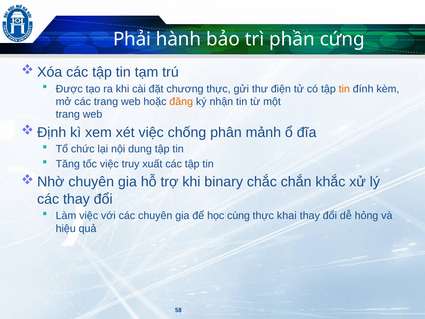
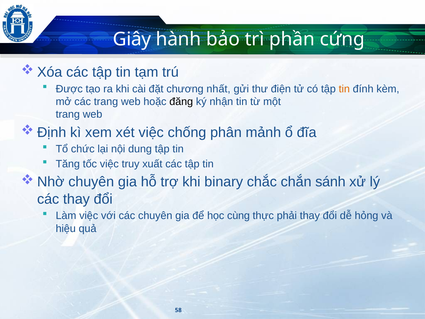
Phải: Phải -> Giây
chương thực: thực -> nhất
đăng colour: orange -> black
khắc: khắc -> sánh
khai: khai -> phải
